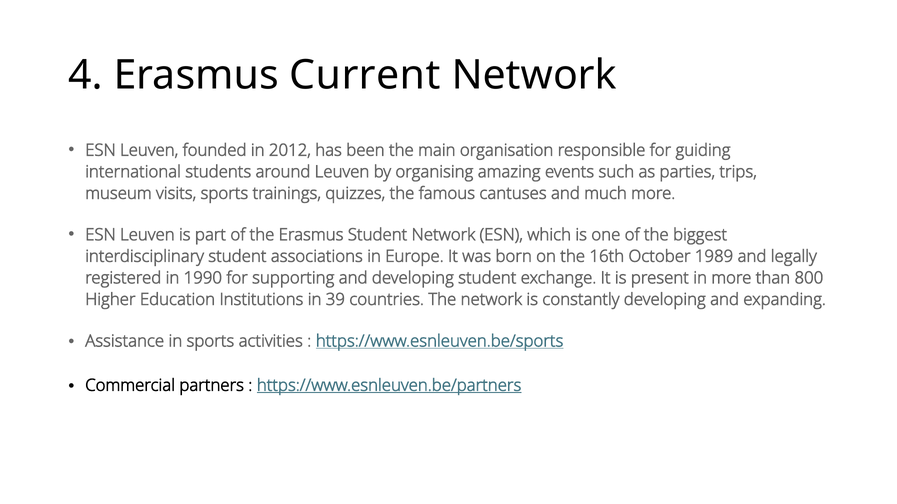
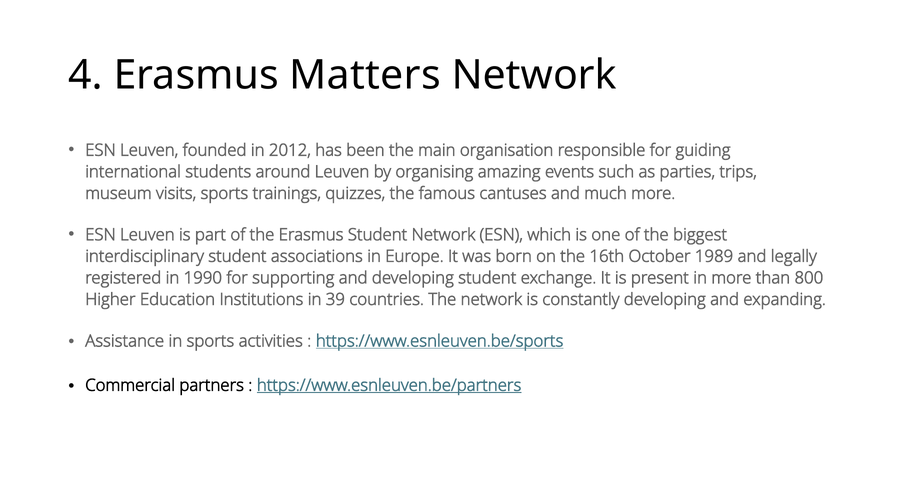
Current: Current -> Matters
